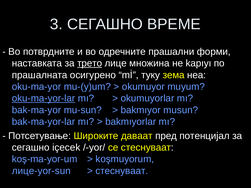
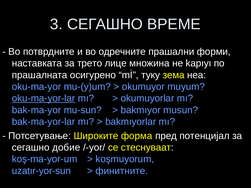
трето underline: present -> none
даваат: даваат -> форма
içecek: içecek -> добие
лице-yor-sun: лице-yor-sun -> uzatır-yor-sun
стеснуваат at (122, 171): стеснуваат -> финитните
